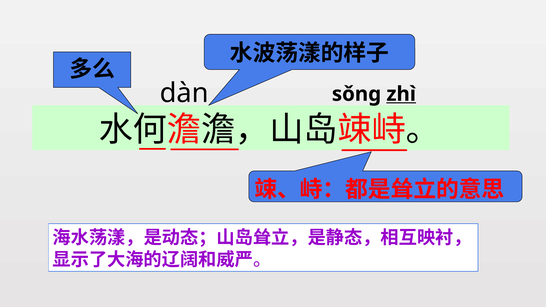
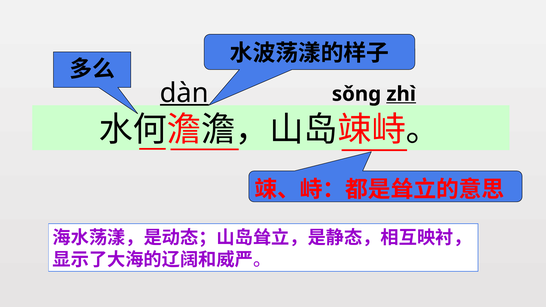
dàn underline: none -> present
